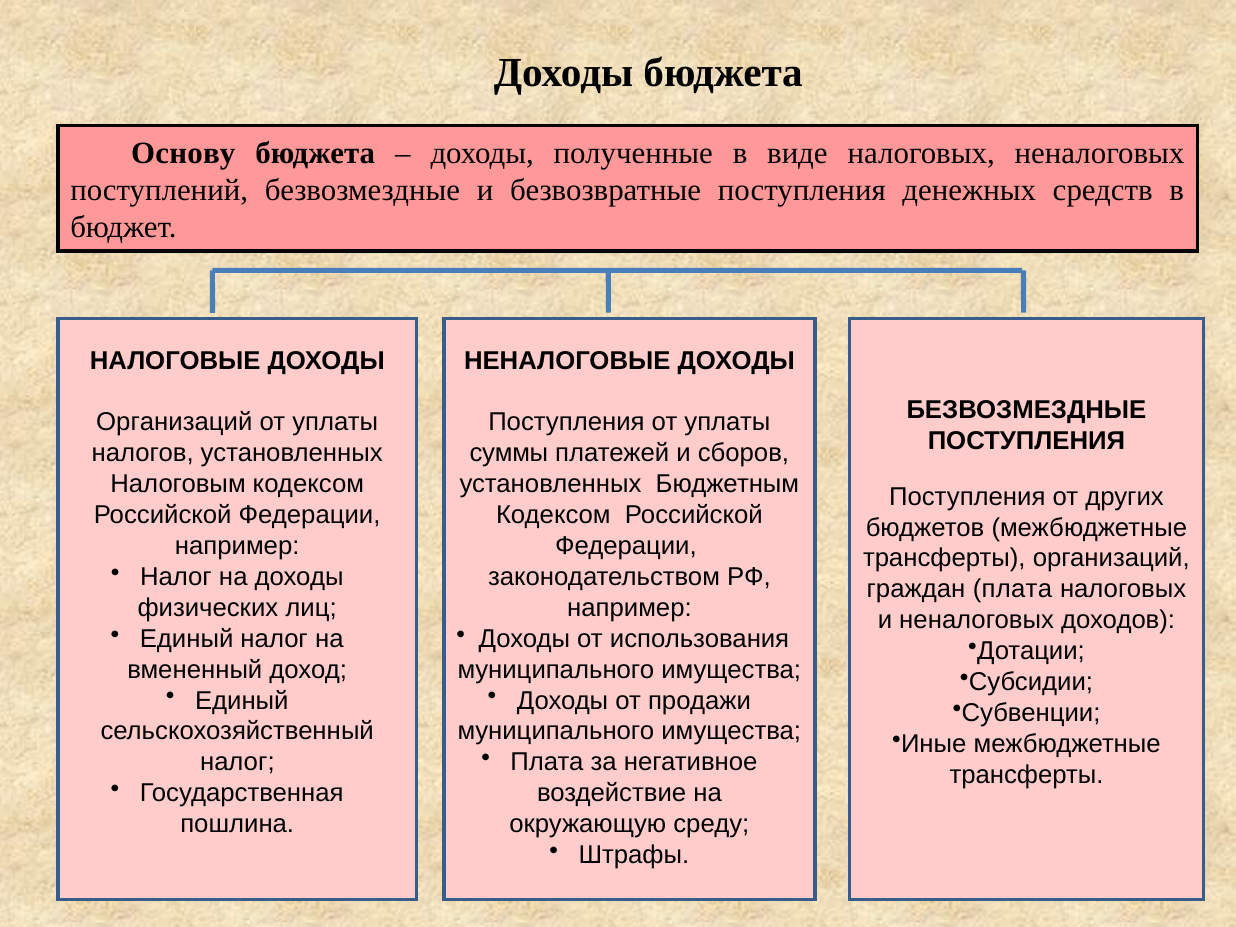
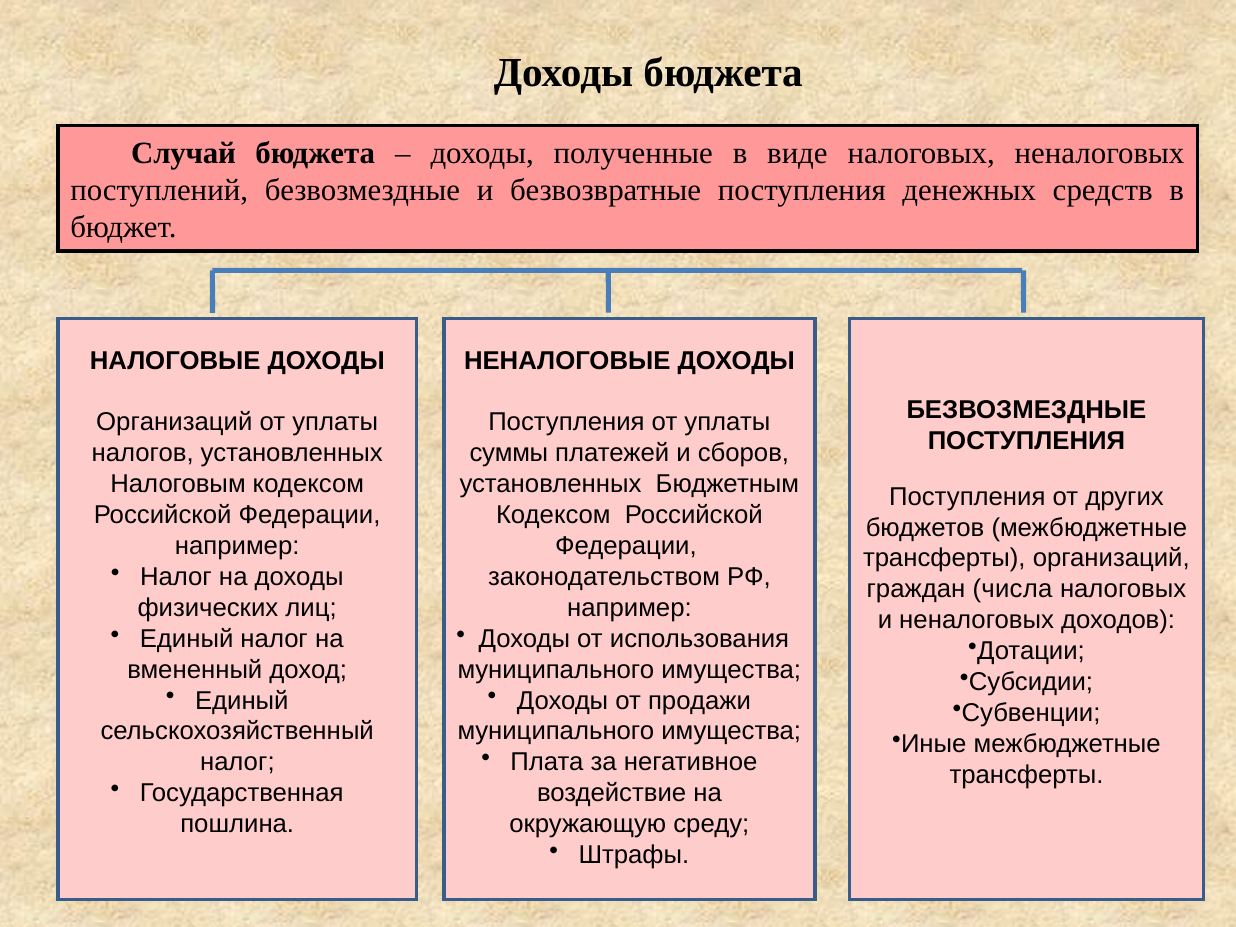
Основу: Основу -> Случай
граждан плата: плата -> числа
